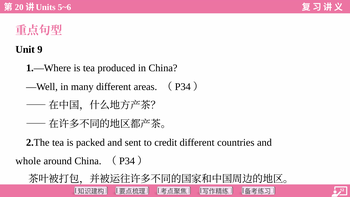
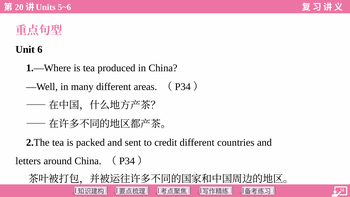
9: 9 -> 6
whole: whole -> letters
